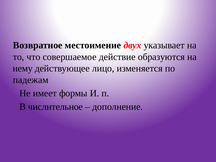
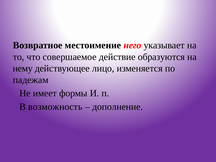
двух: двух -> него
числительное: числительное -> возможность
